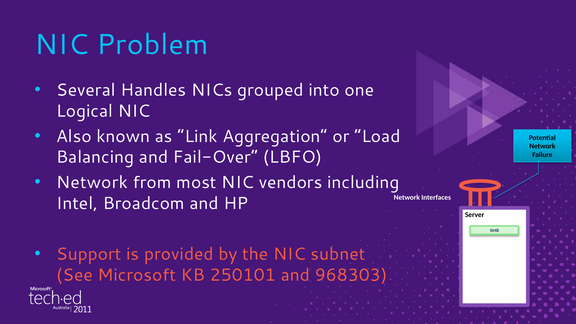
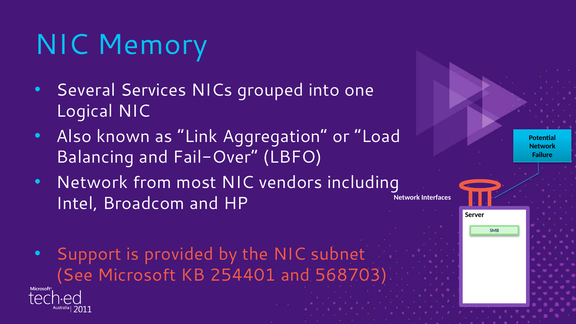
Problem: Problem -> Memory
Handles: Handles -> Services
250101: 250101 -> 254401
968303: 968303 -> 568703
